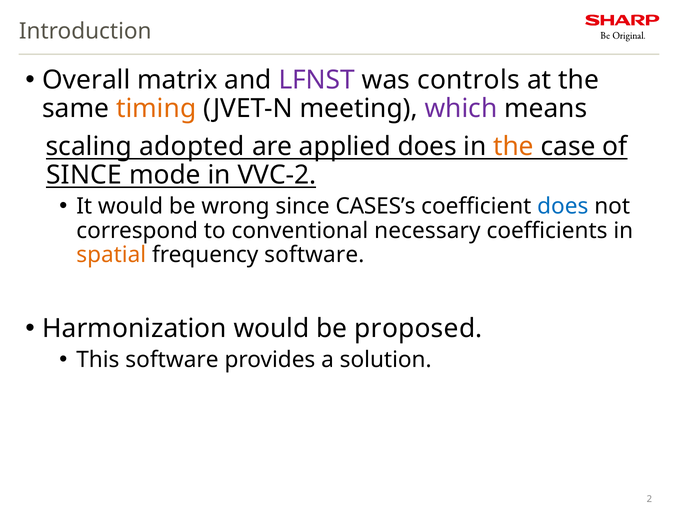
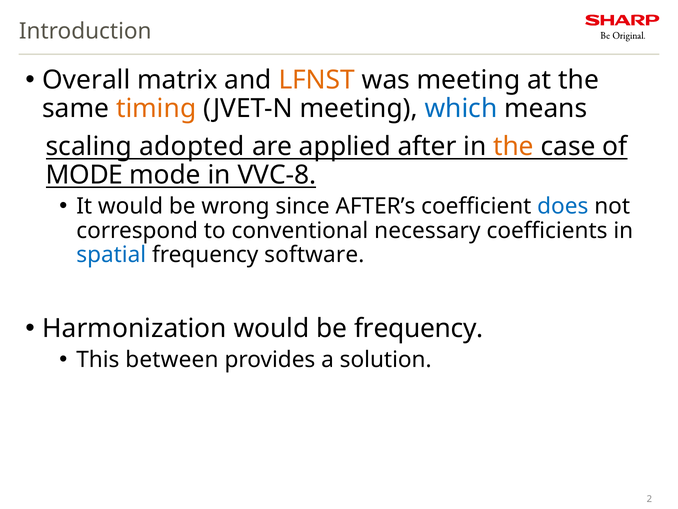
LFNST colour: purple -> orange
was controls: controls -> meeting
which colour: purple -> blue
applied does: does -> after
SINCE at (84, 175): SINCE -> MODE
VVC-2: VVC-2 -> VVC-8
CASES’s: CASES’s -> AFTER’s
spatial colour: orange -> blue
be proposed: proposed -> frequency
This software: software -> between
